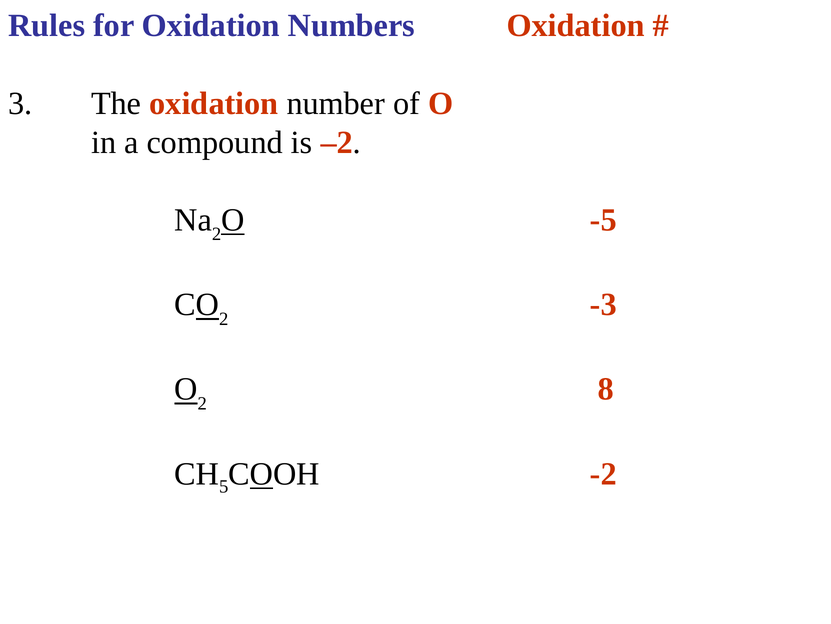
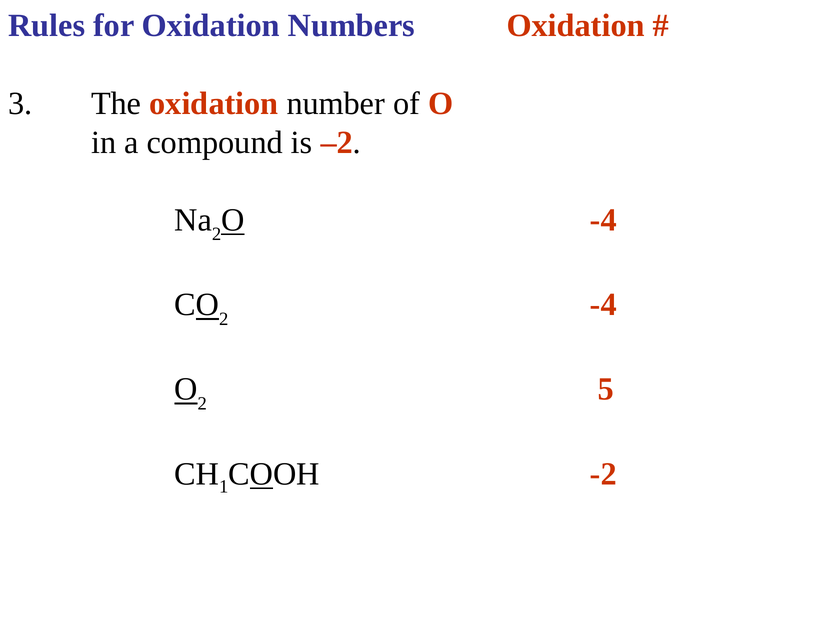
O -5: -5 -> -4
-3 at (603, 304): -3 -> -4
8: 8 -> 5
5: 5 -> 1
